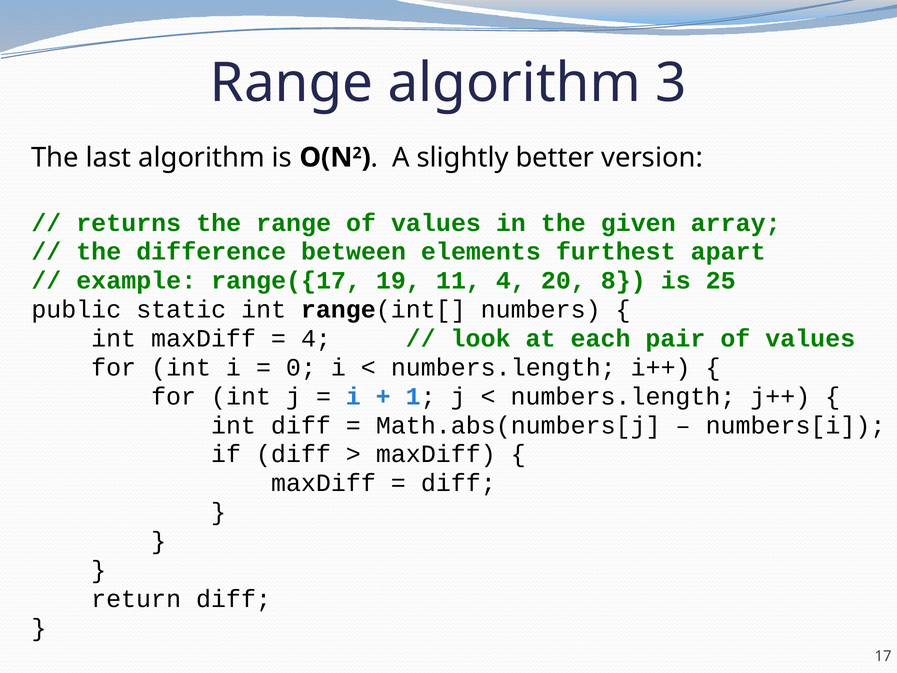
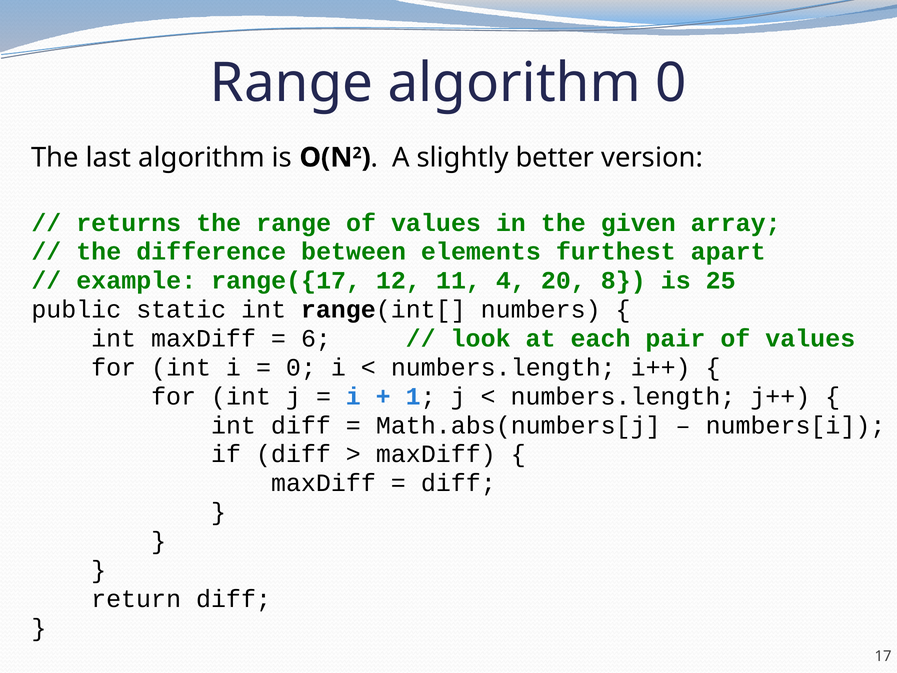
algorithm 3: 3 -> 0
19: 19 -> 12
4 at (316, 338): 4 -> 6
